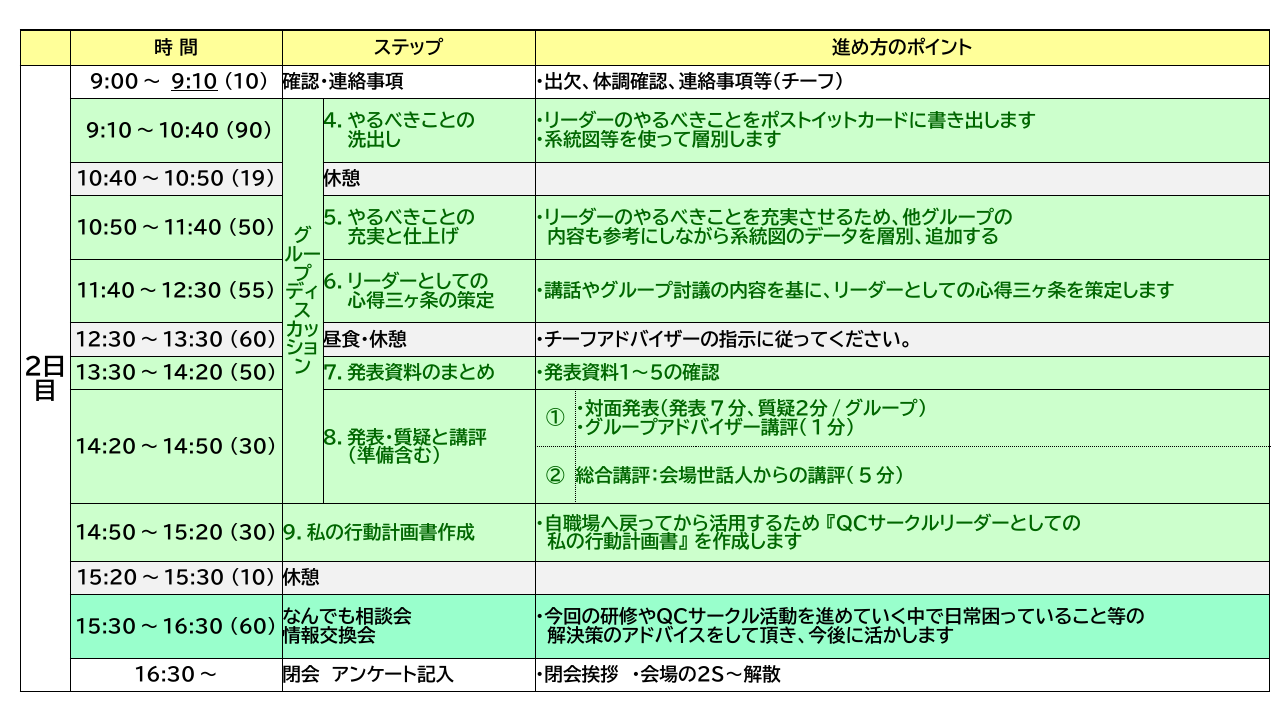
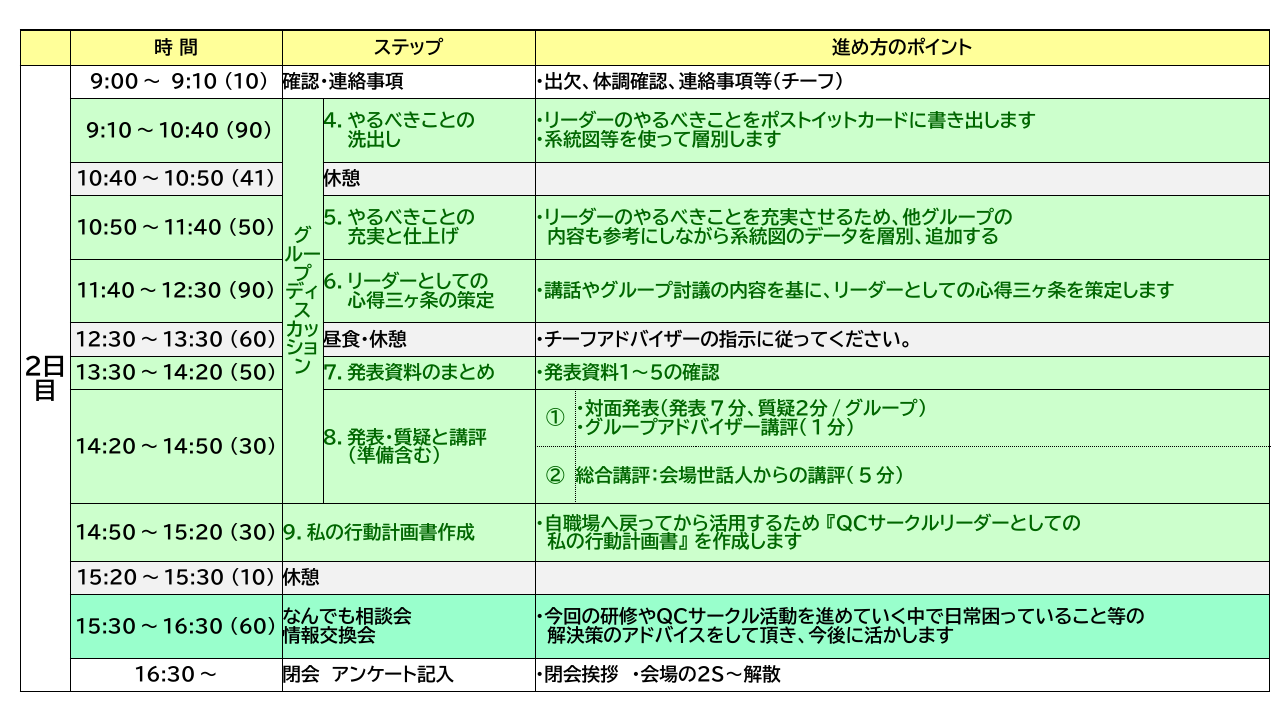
9:10 underline: present -> none
19: 19 -> 41
11:40～12:30 55: 55 -> 90
